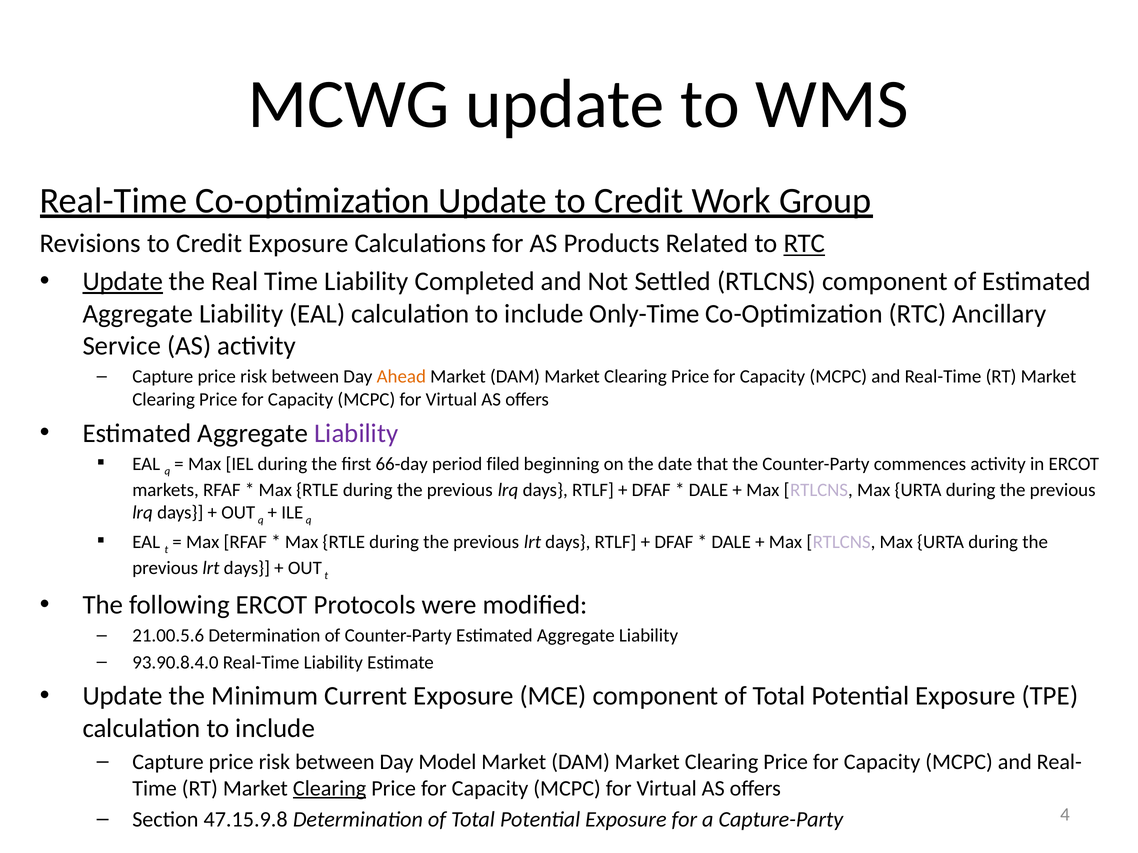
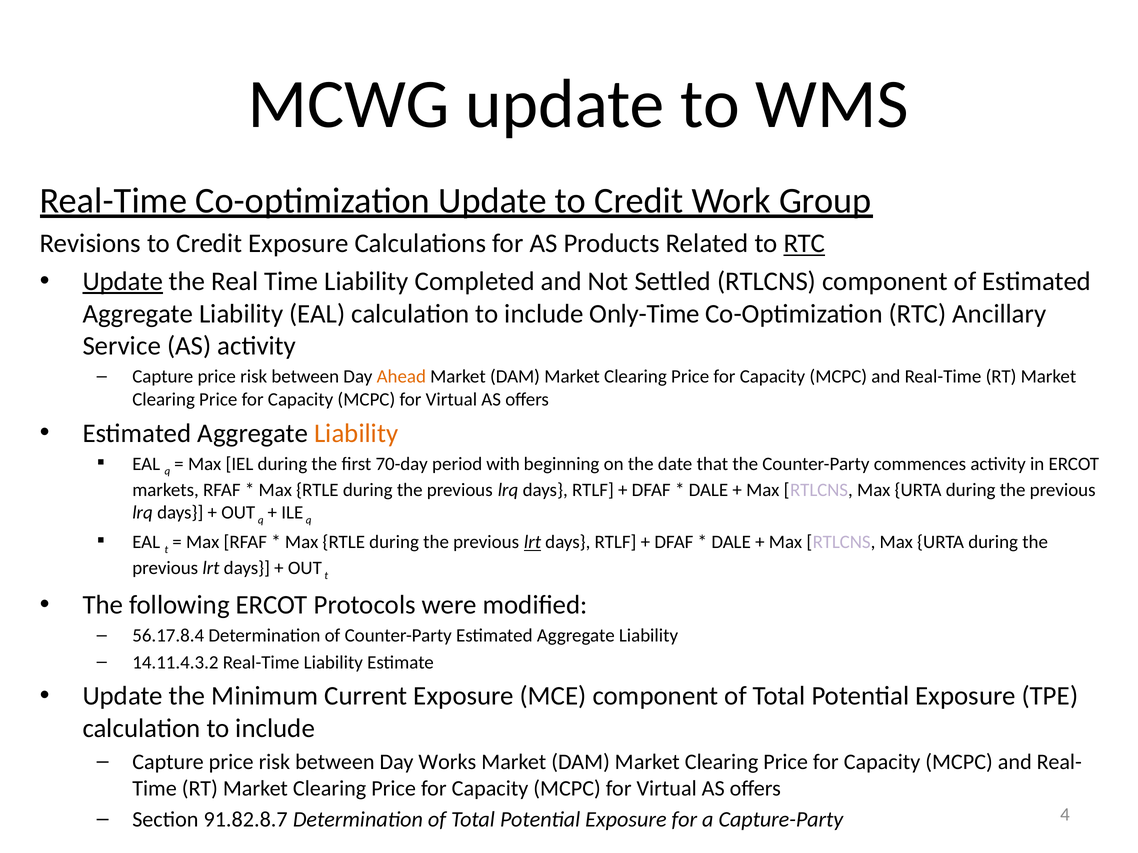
Liability at (356, 433) colour: purple -> orange
66-day: 66-day -> 70-day
filed: filed -> with
lrt at (533, 543) underline: none -> present
21.00.5.6: 21.00.5.6 -> 56.17.8.4
93.90.8.4.0: 93.90.8.4.0 -> 14.11.4.3.2
Model: Model -> Works
Clearing at (330, 789) underline: present -> none
47.15.9.8: 47.15.9.8 -> 91.82.8.7
